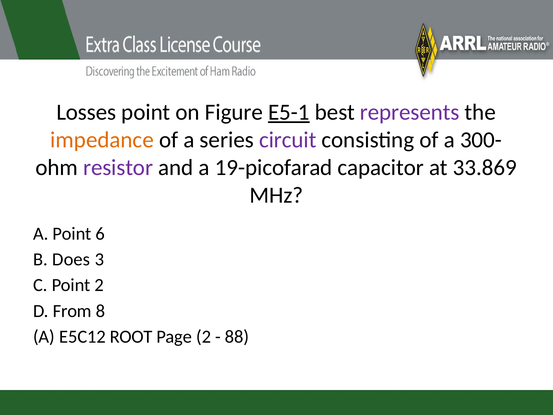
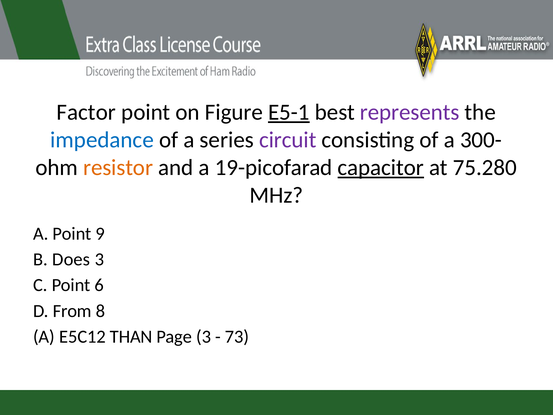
Losses: Losses -> Factor
impedance colour: orange -> blue
resistor colour: purple -> orange
capacitor underline: none -> present
33.869: 33.869 -> 75.280
6: 6 -> 9
Point 2: 2 -> 6
ROOT: ROOT -> THAN
Page 2: 2 -> 3
88: 88 -> 73
